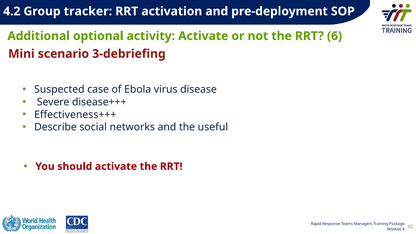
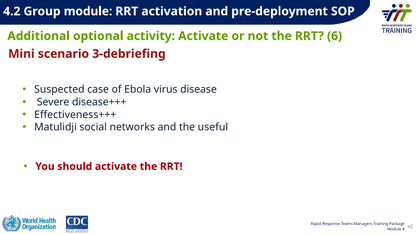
Group tracker: tracker -> module
Describe: Describe -> Matulidji
